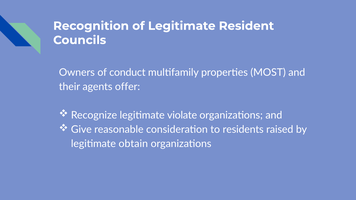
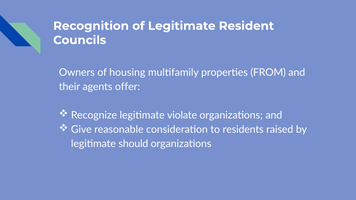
conduct: conduct -> housing
MOST: MOST -> FROM
obtain: obtain -> should
